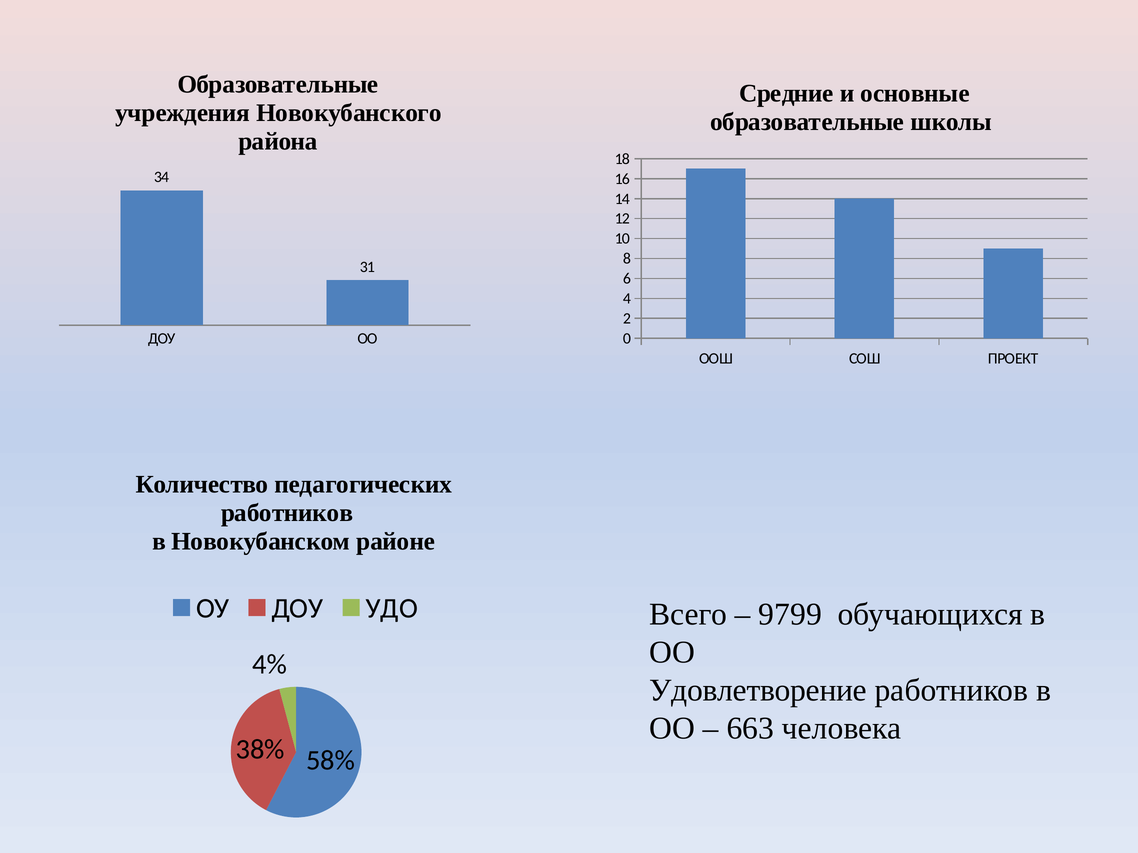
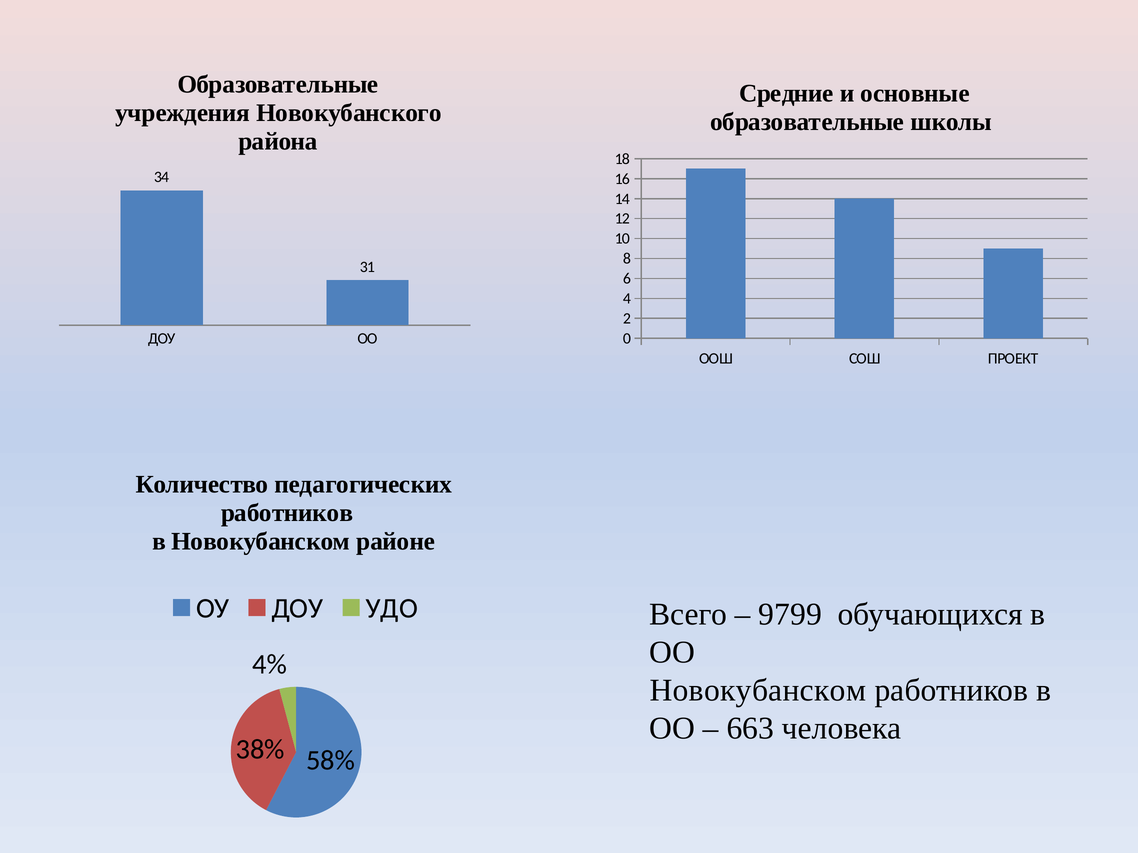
Удовлетворение at (758, 691): Удовлетворение -> Новокубанском
